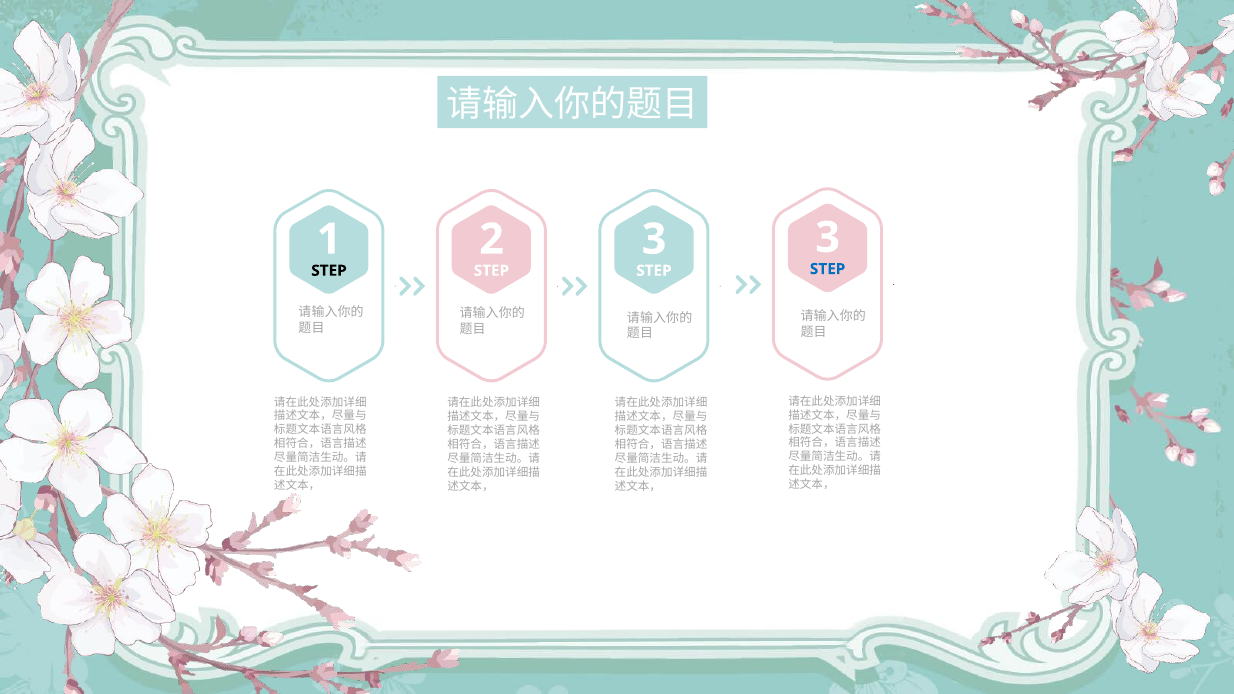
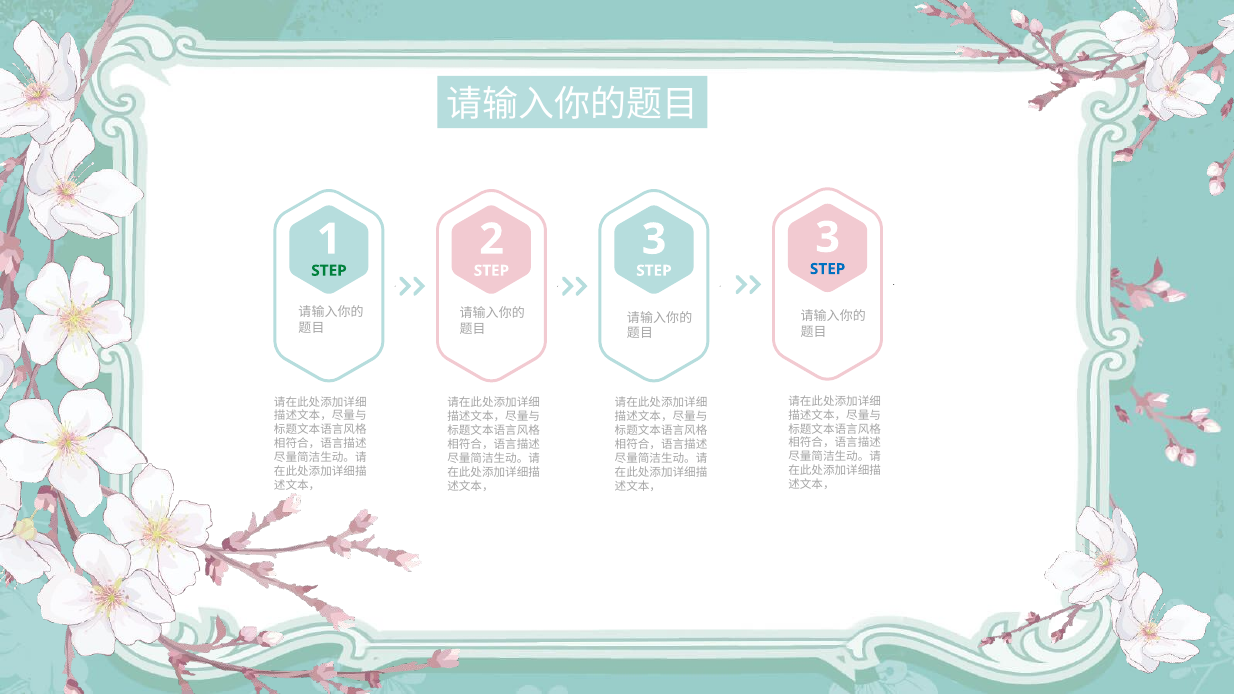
STEP at (329, 271) colour: black -> green
